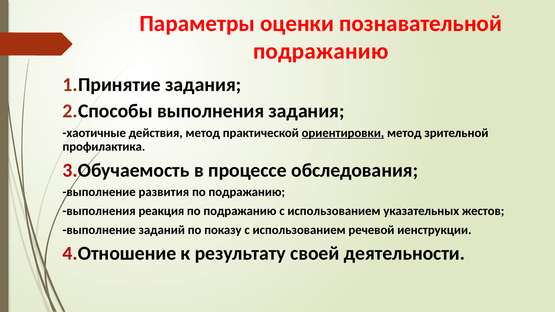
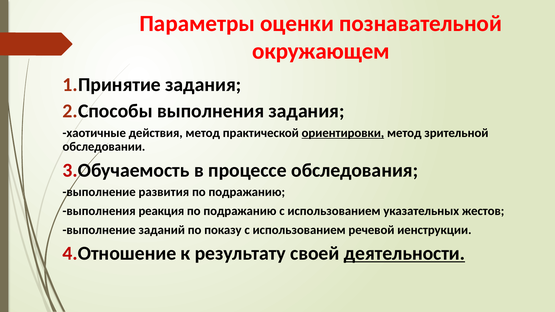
подражанию at (321, 51): подражанию -> окружающем
профилактика: профилактика -> обследовании
деятельности underline: none -> present
